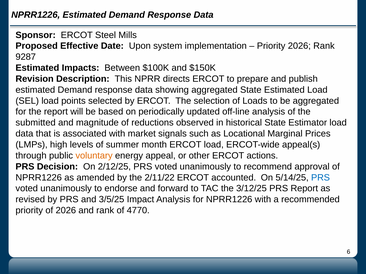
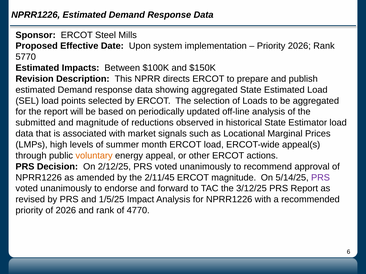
9287: 9287 -> 5770
2/11/22: 2/11/22 -> 2/11/45
ERCOT accounted: accounted -> magnitude
PRS at (321, 178) colour: blue -> purple
3/5/25: 3/5/25 -> 1/5/25
